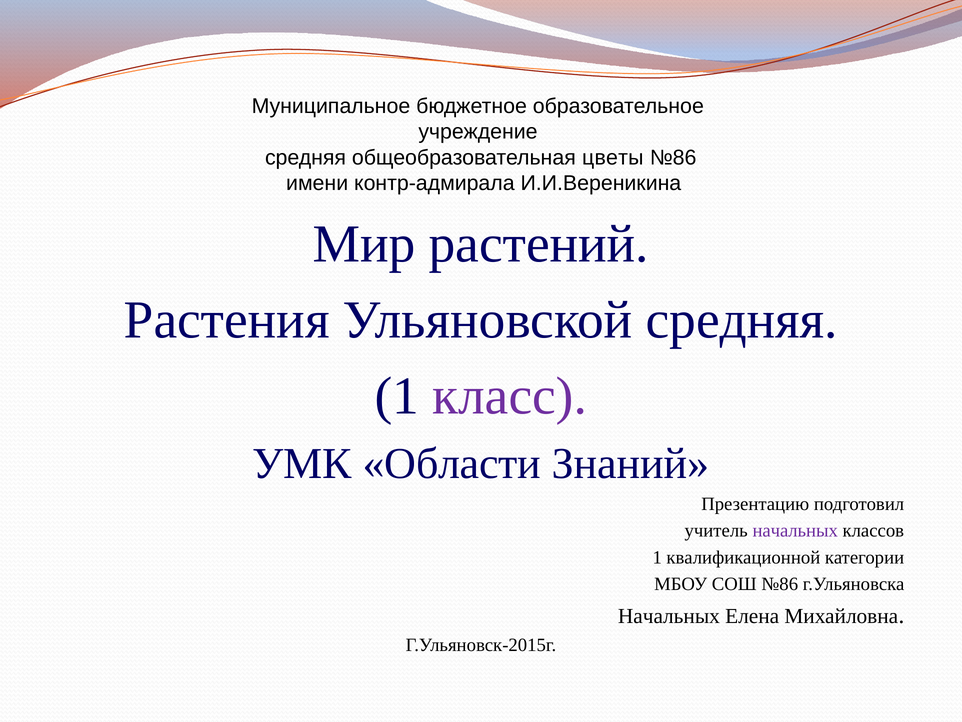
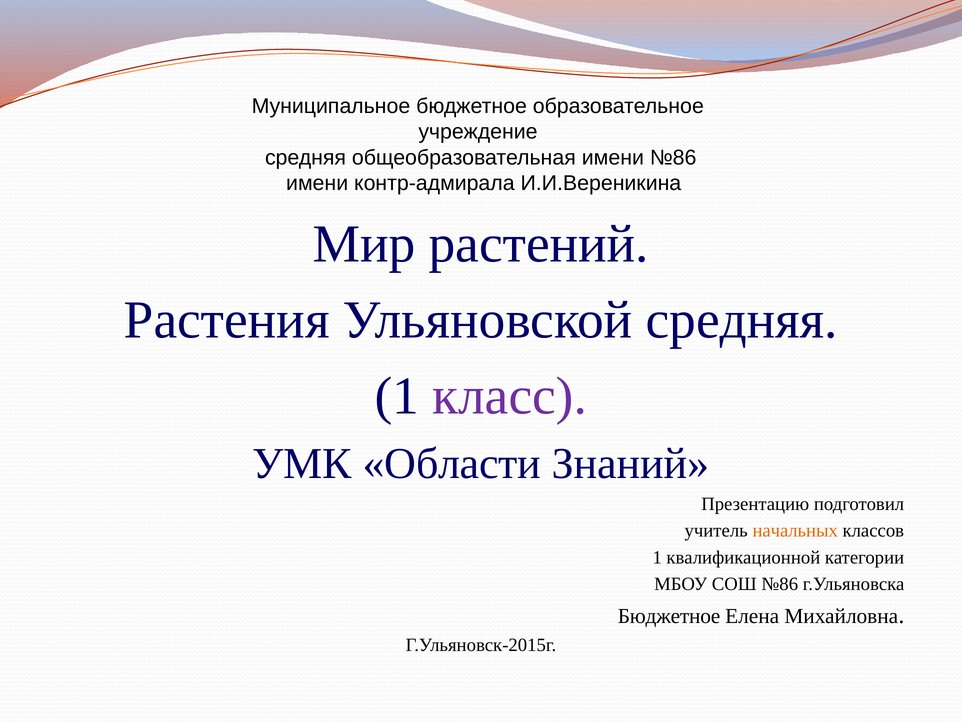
общеобразовательная цветы: цветы -> имени
начальных at (795, 530) colour: purple -> orange
Начальных at (669, 616): Начальных -> Бюджетное
